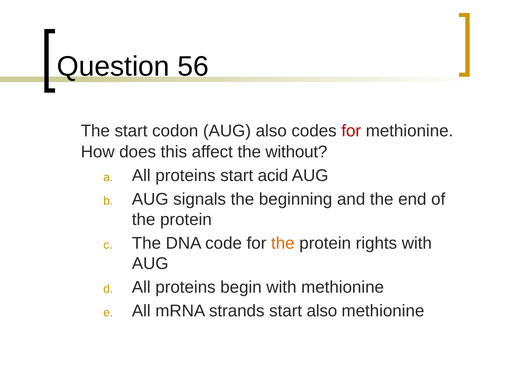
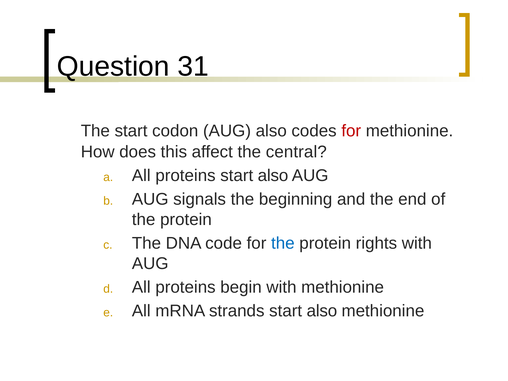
56: 56 -> 31
without: without -> central
proteins start acid: acid -> also
the at (283, 243) colour: orange -> blue
